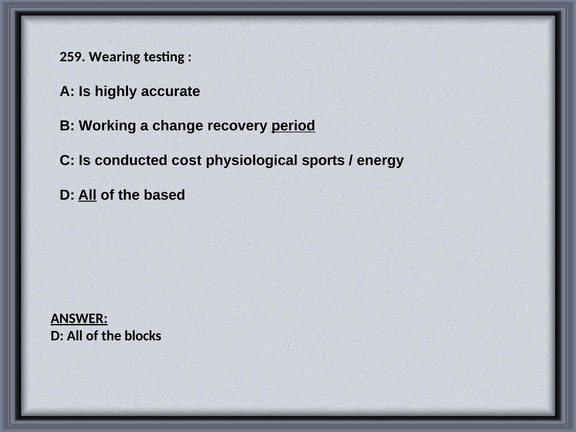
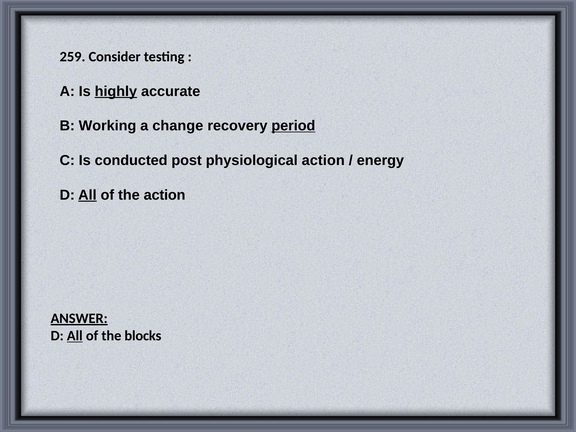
Wearing: Wearing -> Consider
highly underline: none -> present
cost: cost -> post
physiological sports: sports -> action
the based: based -> action
All at (75, 336) underline: none -> present
